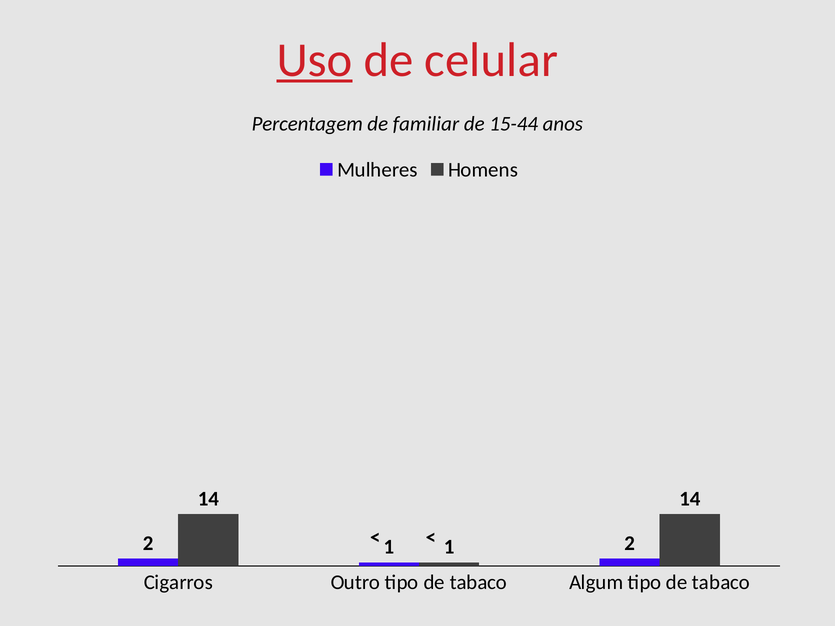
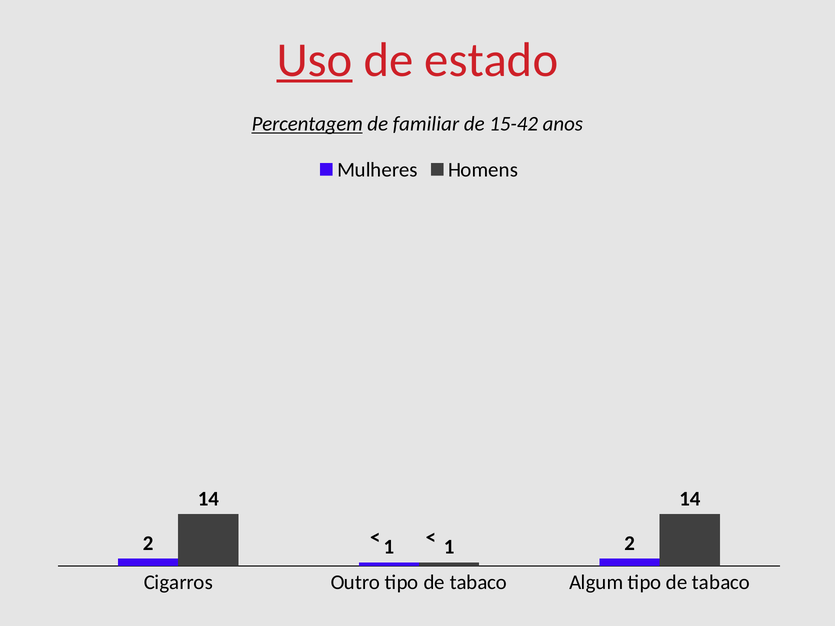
celular: celular -> estado
Percentagem underline: none -> present
15-44: 15-44 -> 15-42
